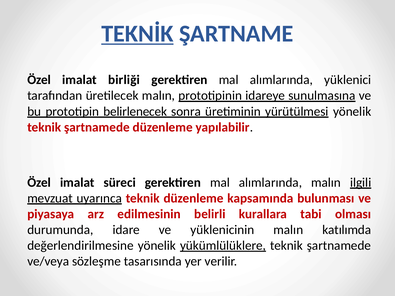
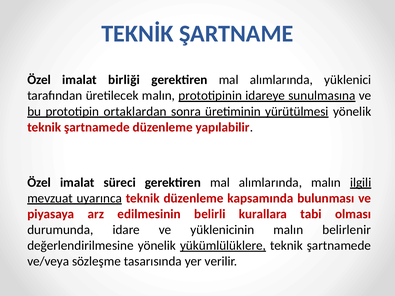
TEKNİK underline: present -> none
belirlenecek: belirlenecek -> ortaklardan
katılımda: katılımda -> belirlenir
